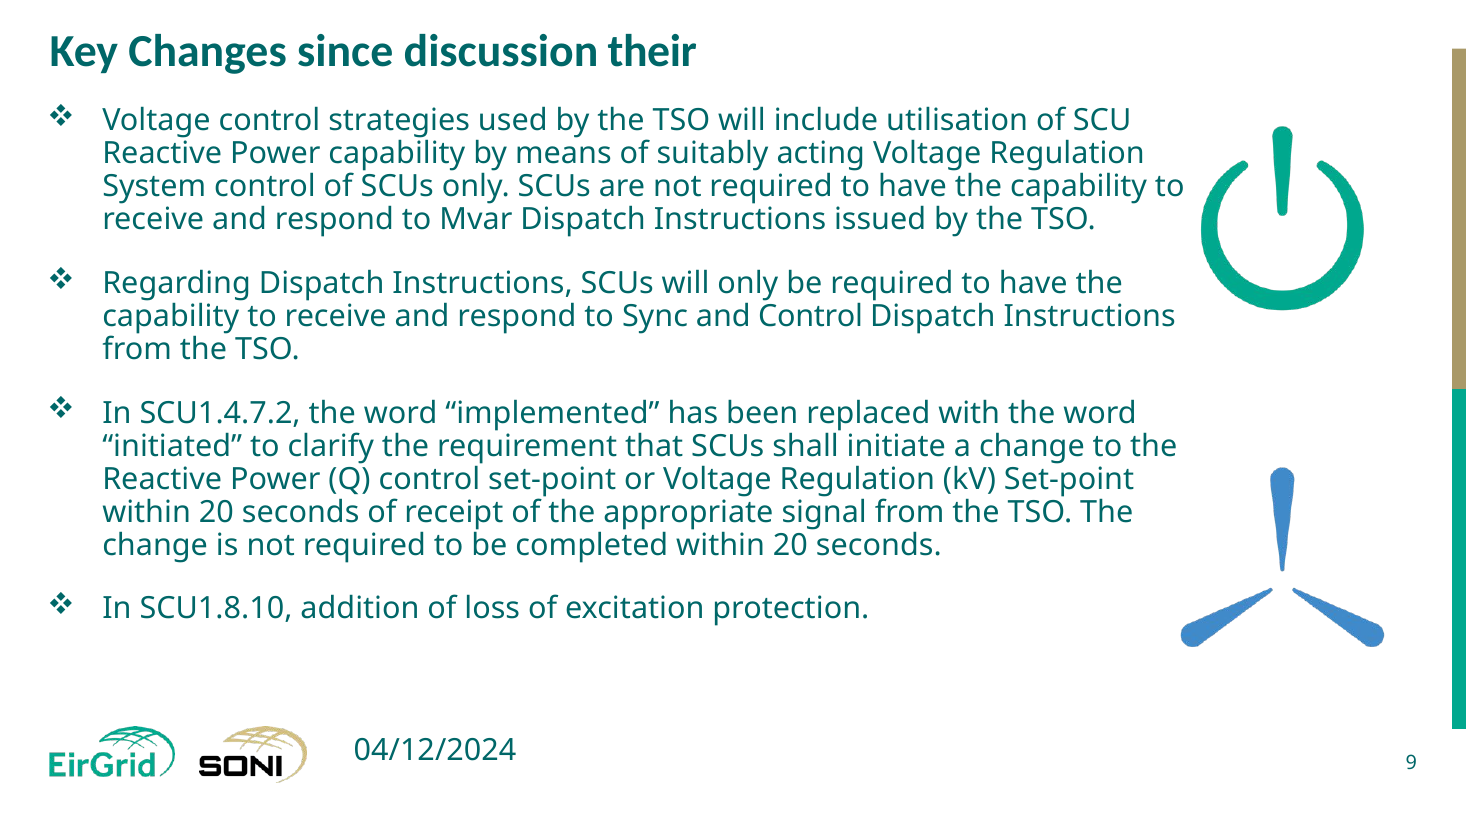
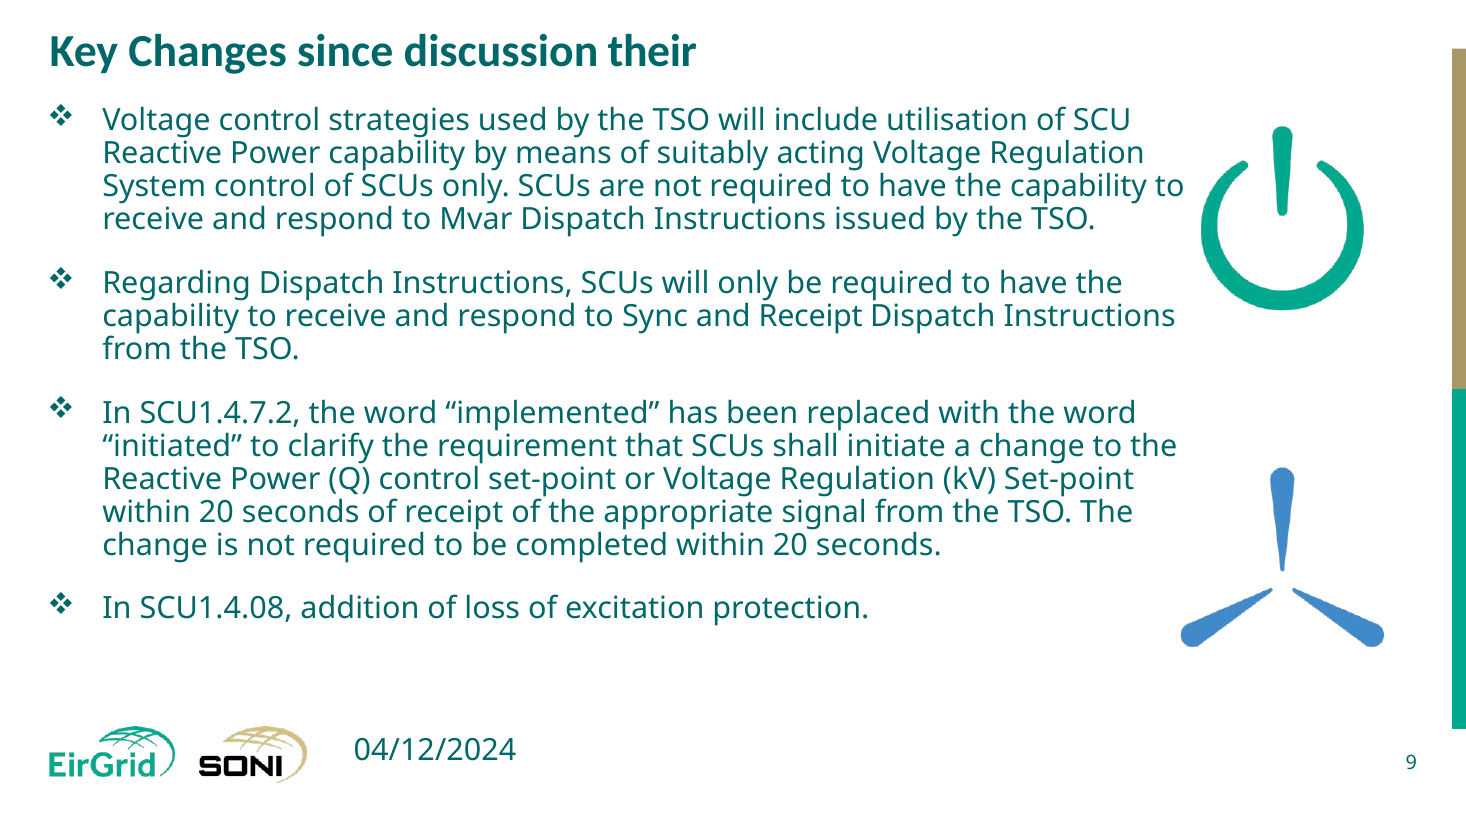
and Control: Control -> Receipt
SCU1.8.10: SCU1.8.10 -> SCU1.4.08
